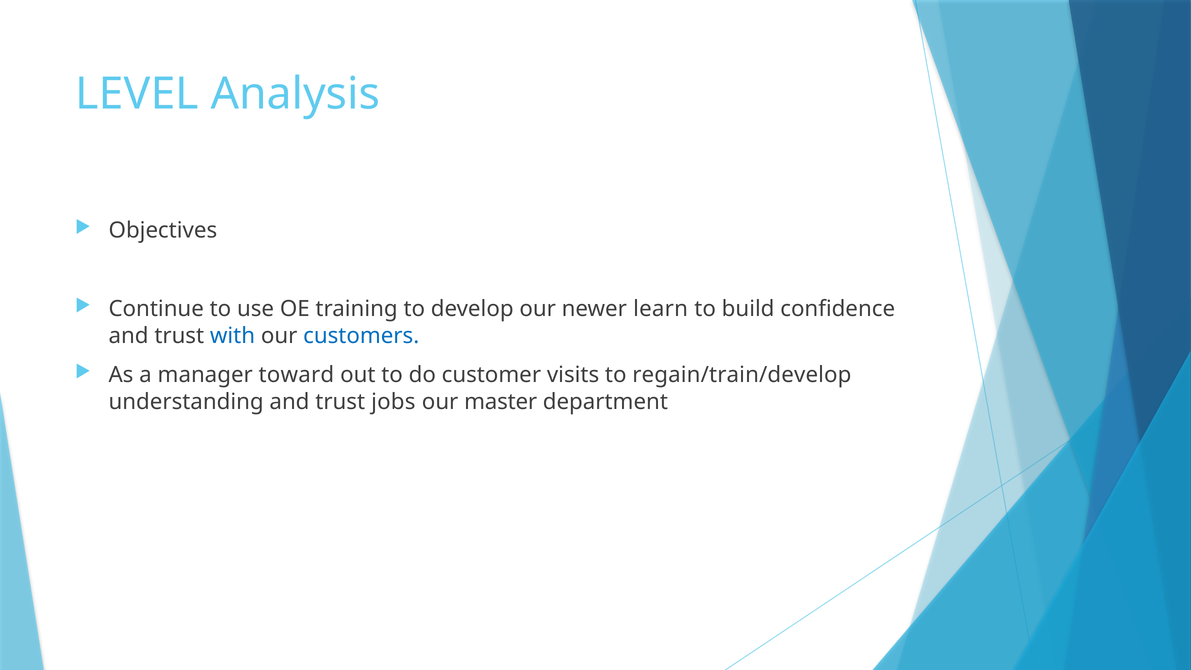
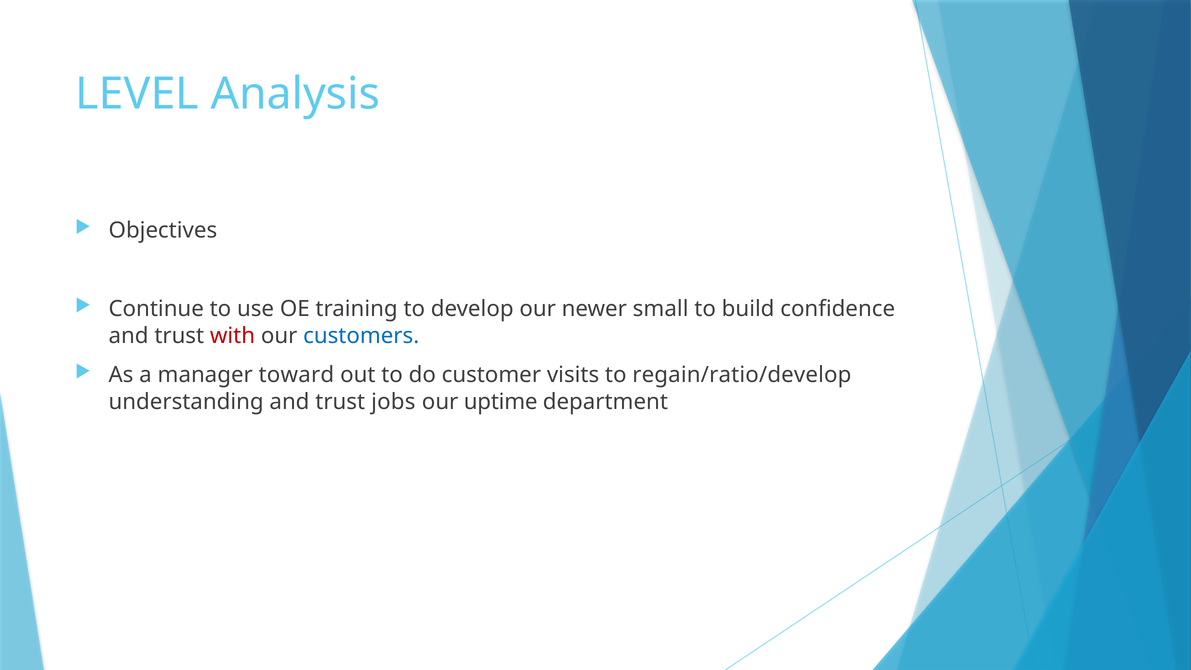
learn: learn -> small
with colour: blue -> red
regain/train/develop: regain/train/develop -> regain/ratio/develop
master: master -> uptime
